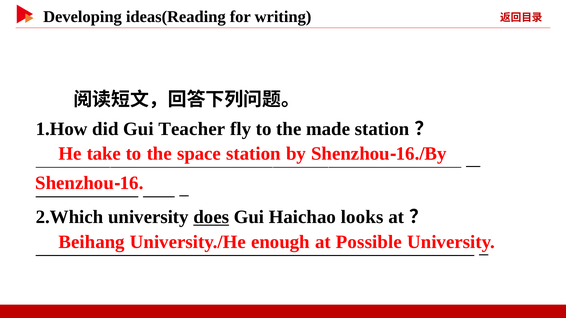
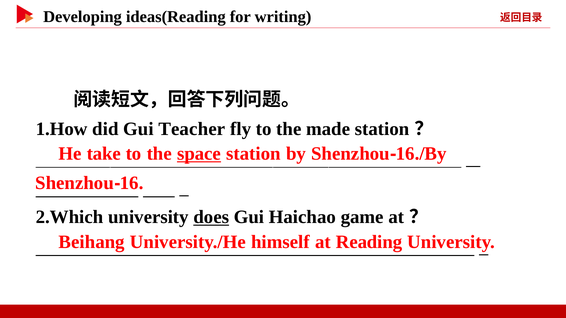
space underline: none -> present
looks: looks -> game
enough: enough -> himself
Possible: Possible -> Reading
